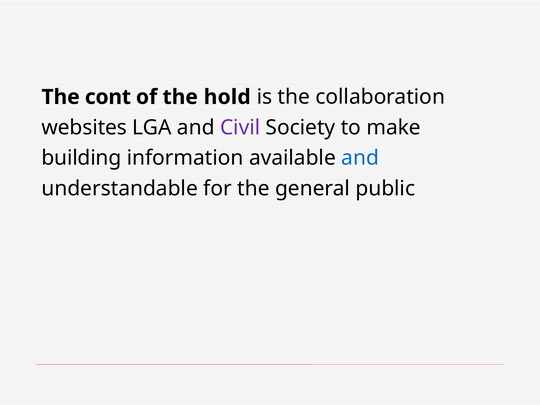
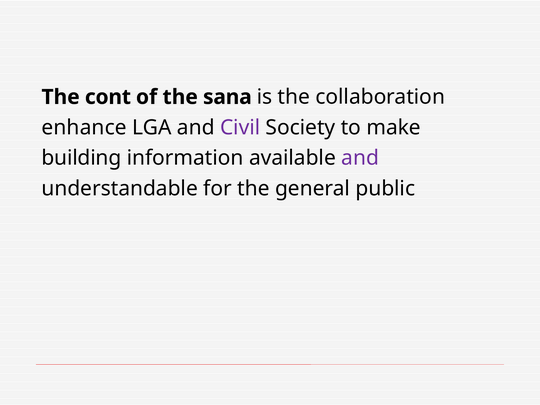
hold: hold -> sana
websites: websites -> enhance
and at (360, 158) colour: blue -> purple
